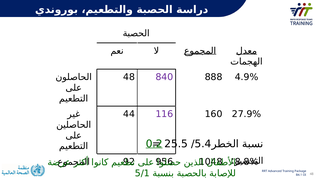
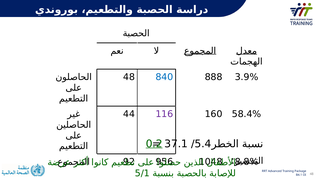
840 colour: purple -> blue
4.9%: 4.9% -> 3.9%
27.9%: 27.9% -> 58.4%
25.5: 25.5 -> 37.1
